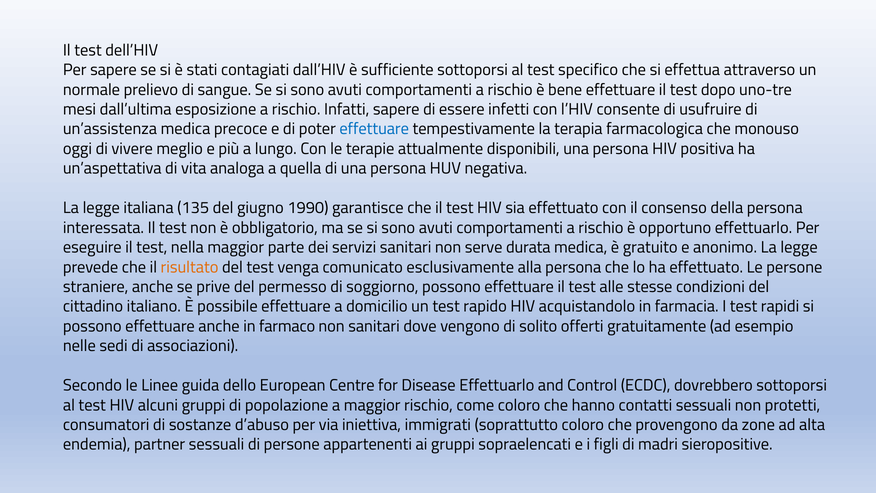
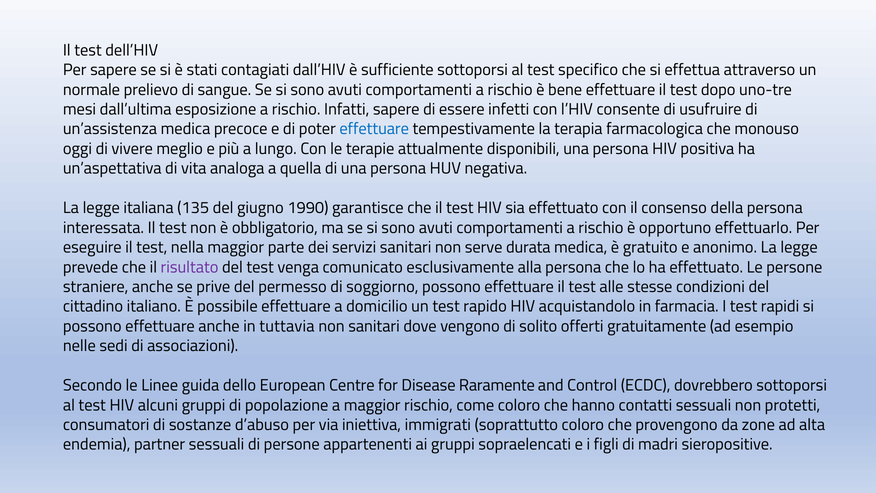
risultato colour: orange -> purple
farmaco: farmaco -> tuttavia
Disease Effettuarlo: Effettuarlo -> Raramente
